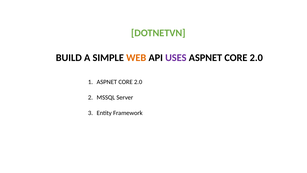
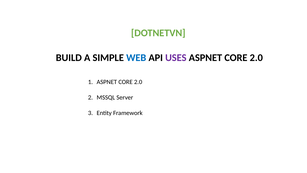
WEB colour: orange -> blue
